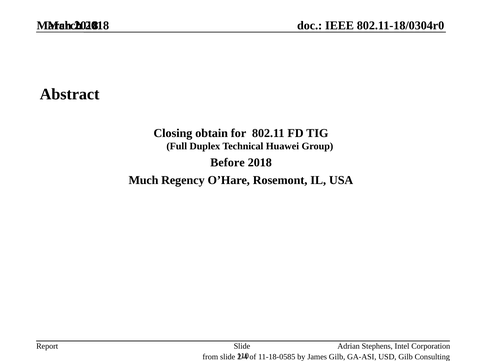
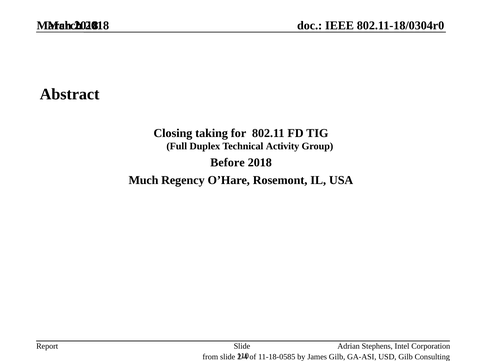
obtain: obtain -> taking
Huawei: Huawei -> Activity
